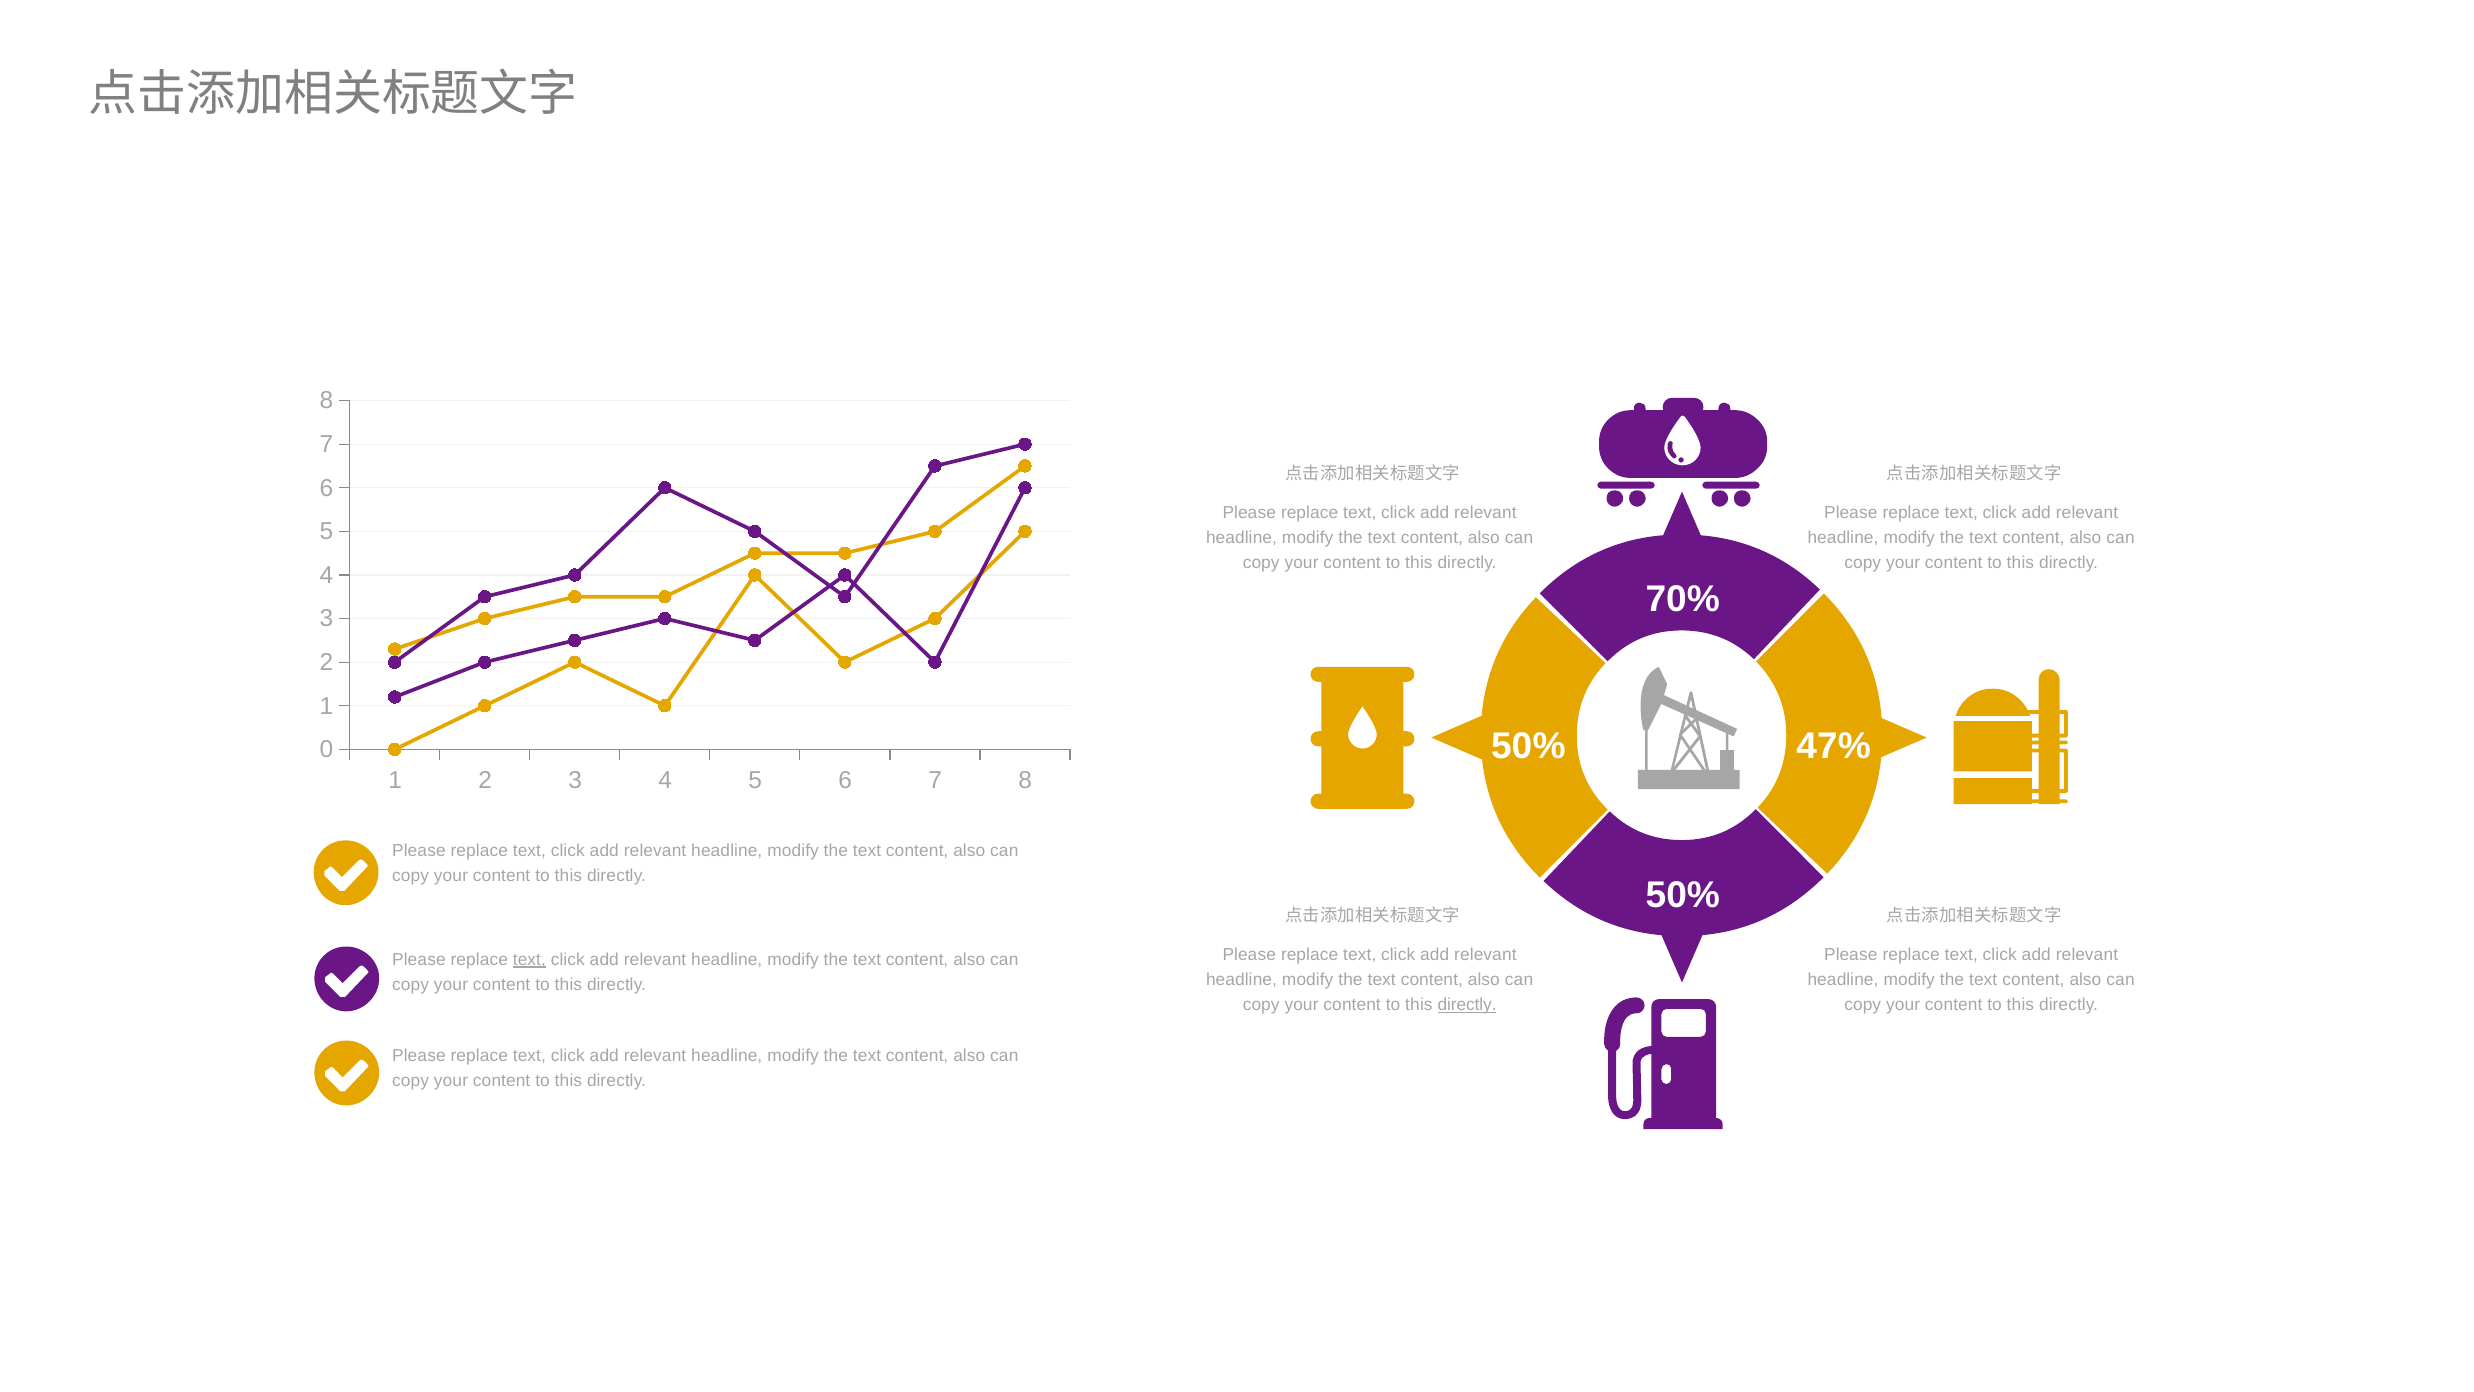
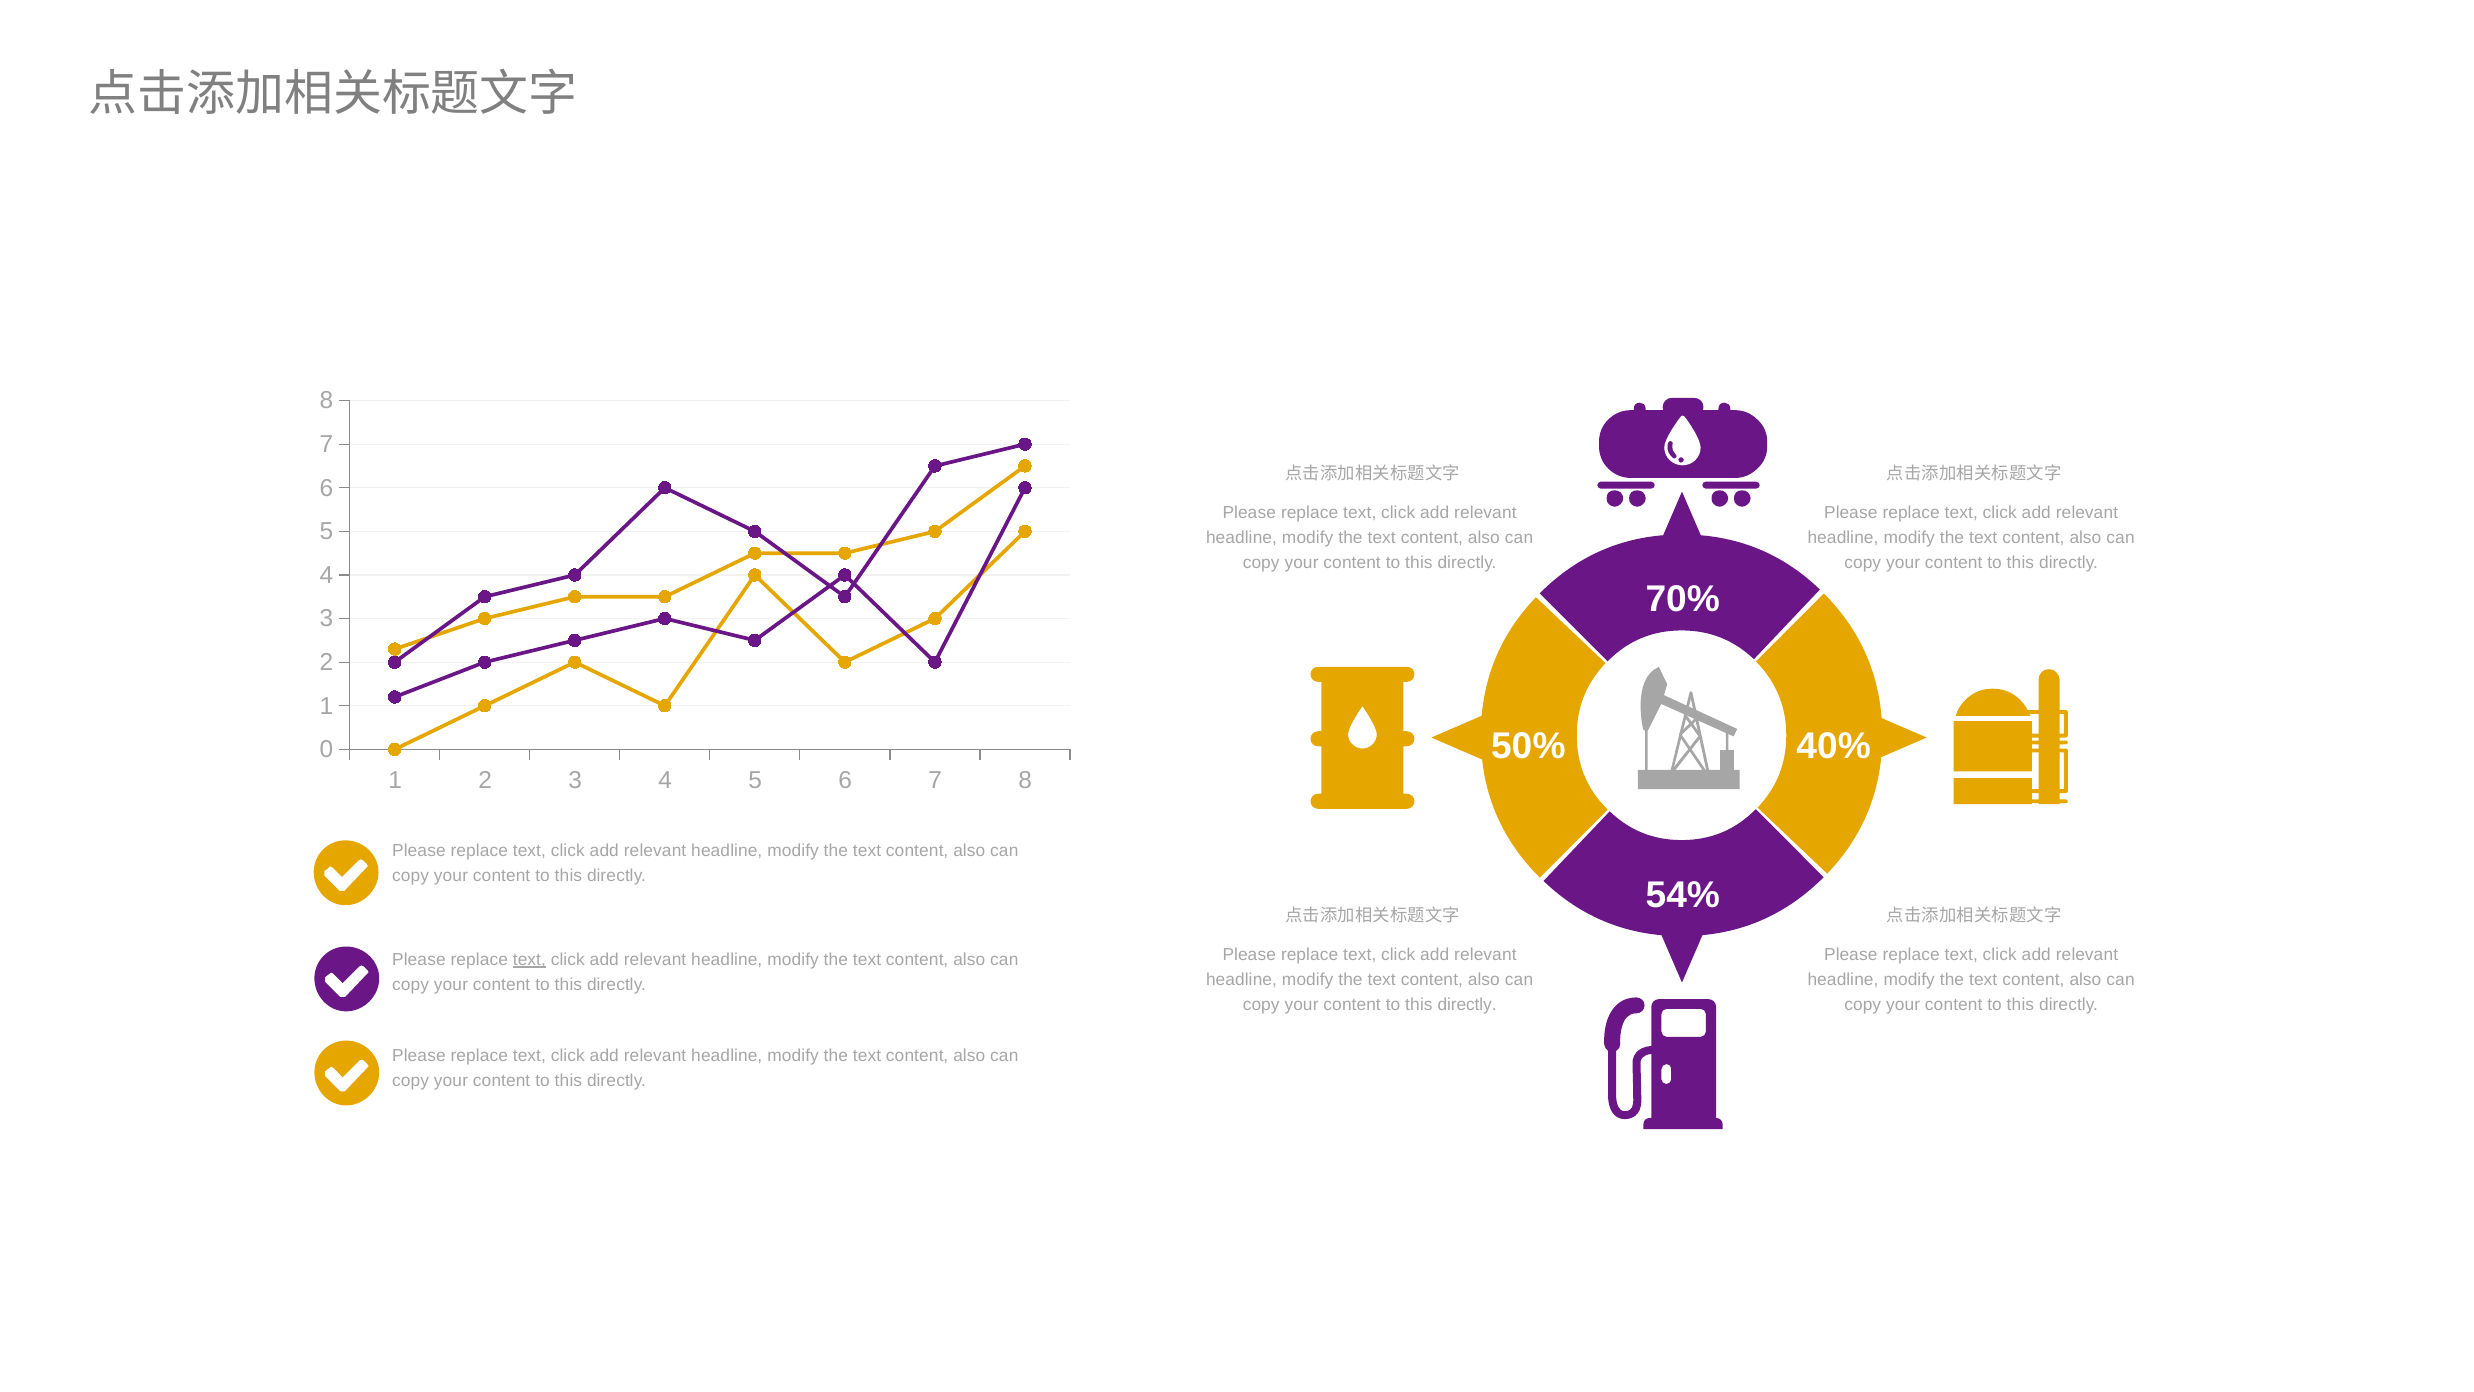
47%: 47% -> 40%
50% at (1683, 895): 50% -> 54%
directly at (1467, 1005) underline: present -> none
